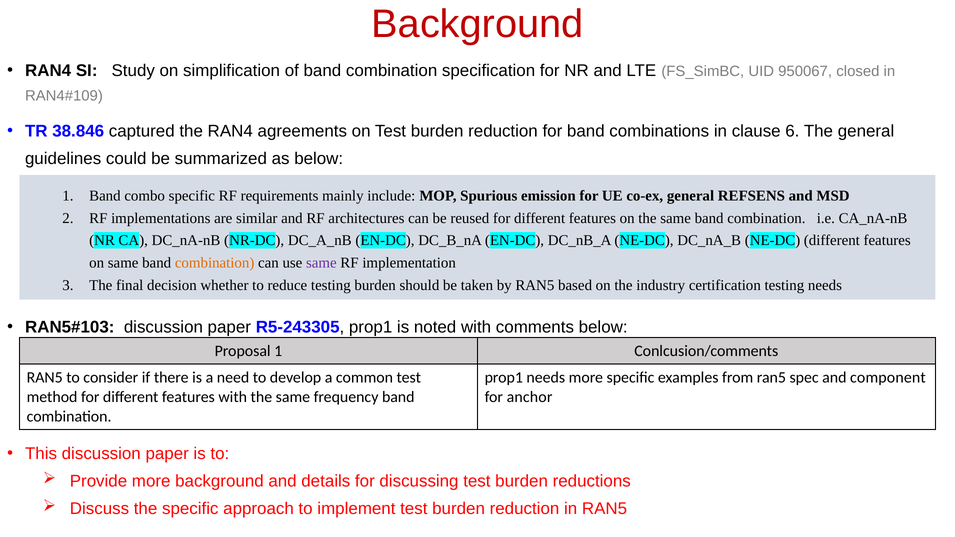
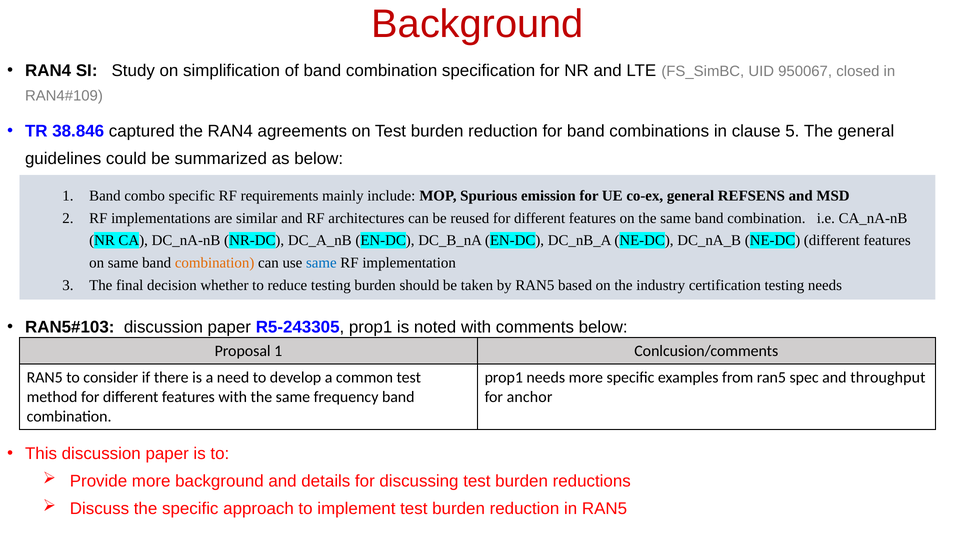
6: 6 -> 5
same at (321, 263) colour: purple -> blue
component: component -> throughput
